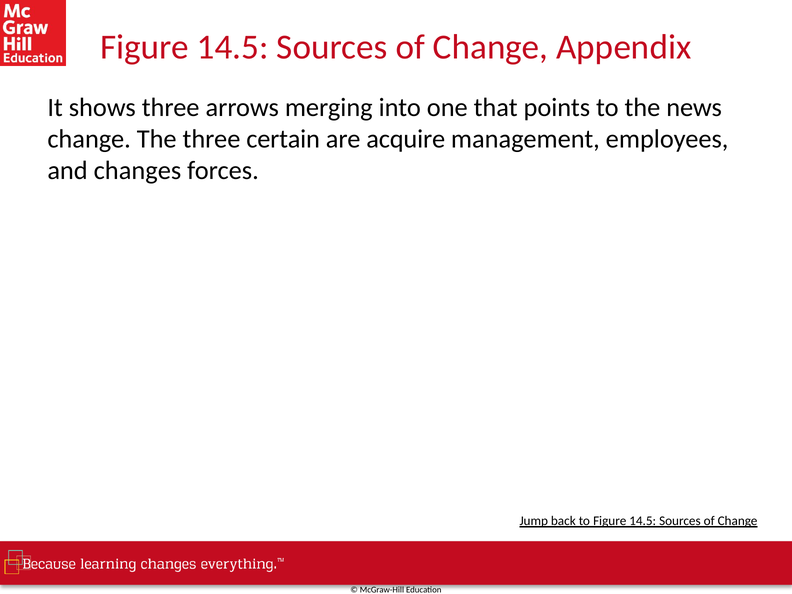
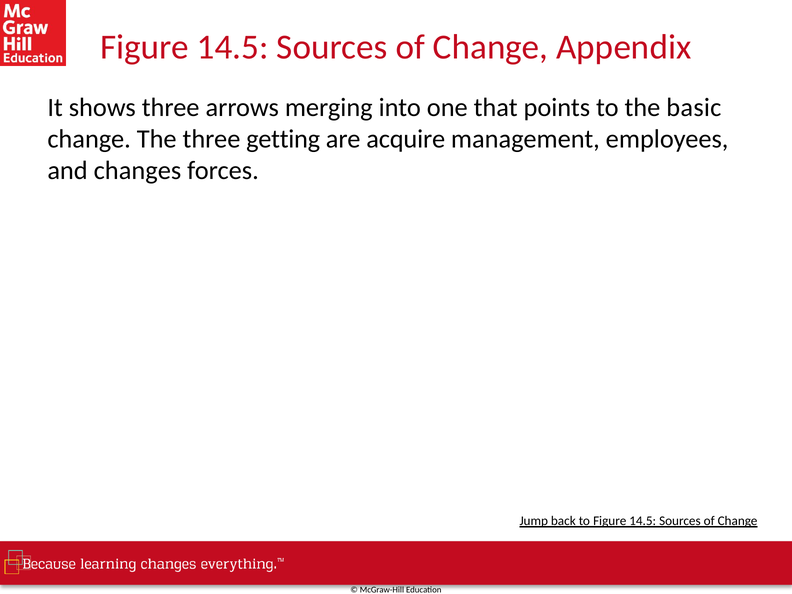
news: news -> basic
certain: certain -> getting
